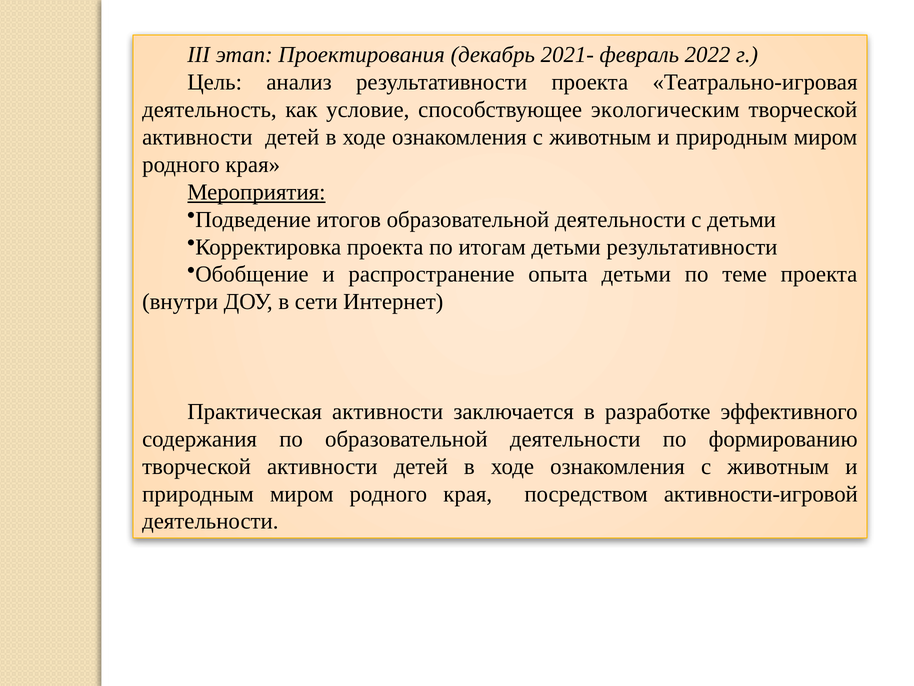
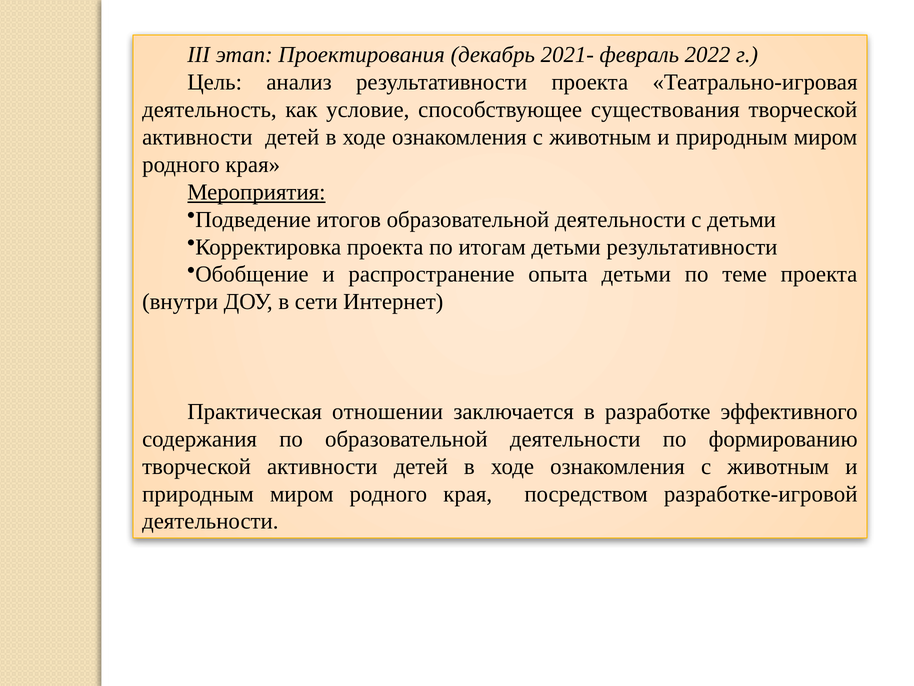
экологическим: экологическим -> существования
Практическая активности: активности -> отношении
активности-игровой: активности-игровой -> разработке-игровой
